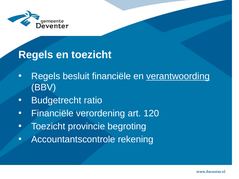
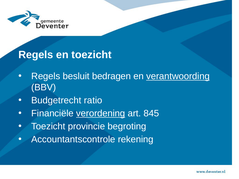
besluit financiële: financiële -> bedragen
verordening underline: none -> present
120: 120 -> 845
